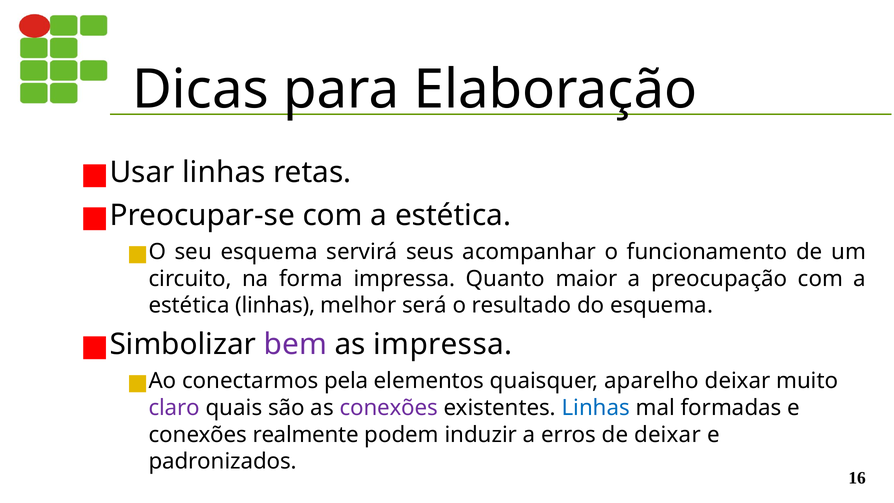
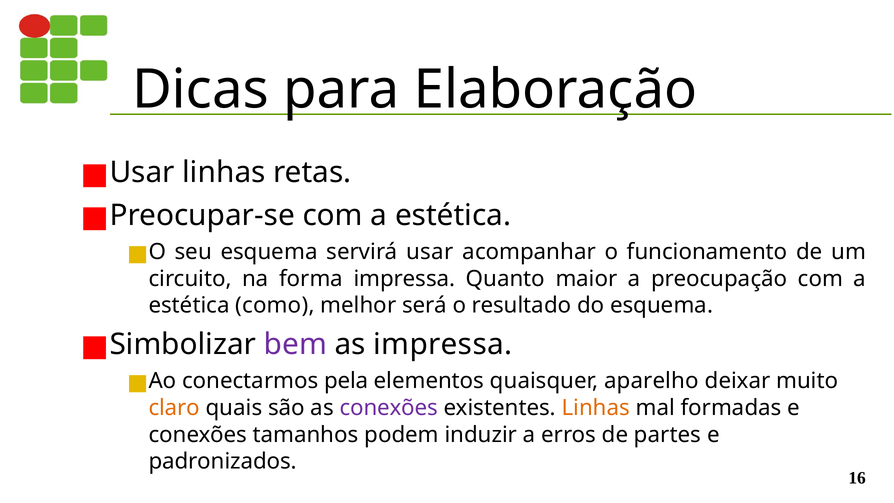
servirá seus: seus -> usar
estética linhas: linhas -> como
claro colour: purple -> orange
Linhas at (596, 408) colour: blue -> orange
realmente: realmente -> tamanhos
de deixar: deixar -> partes
